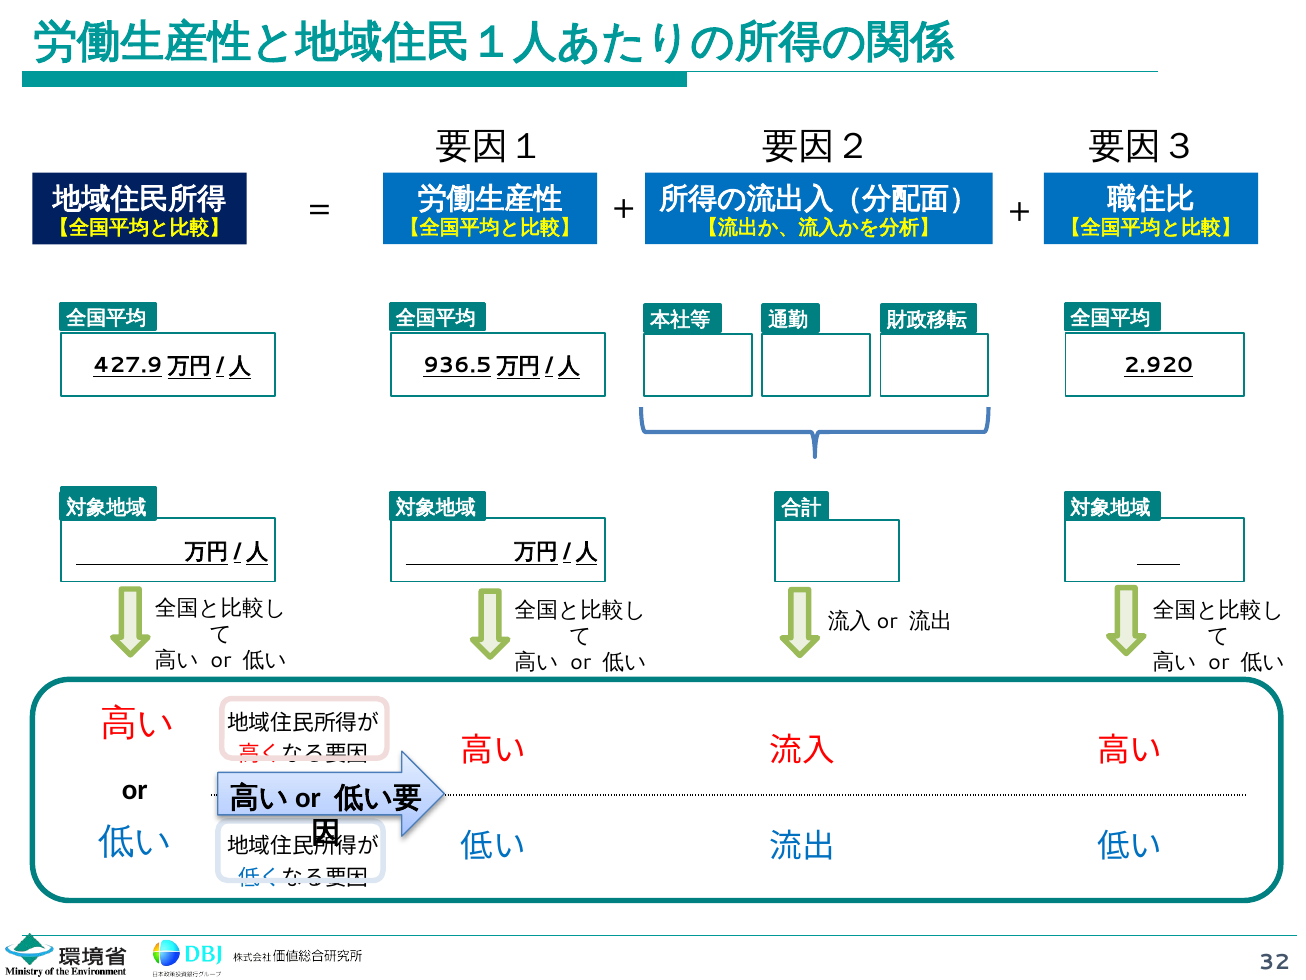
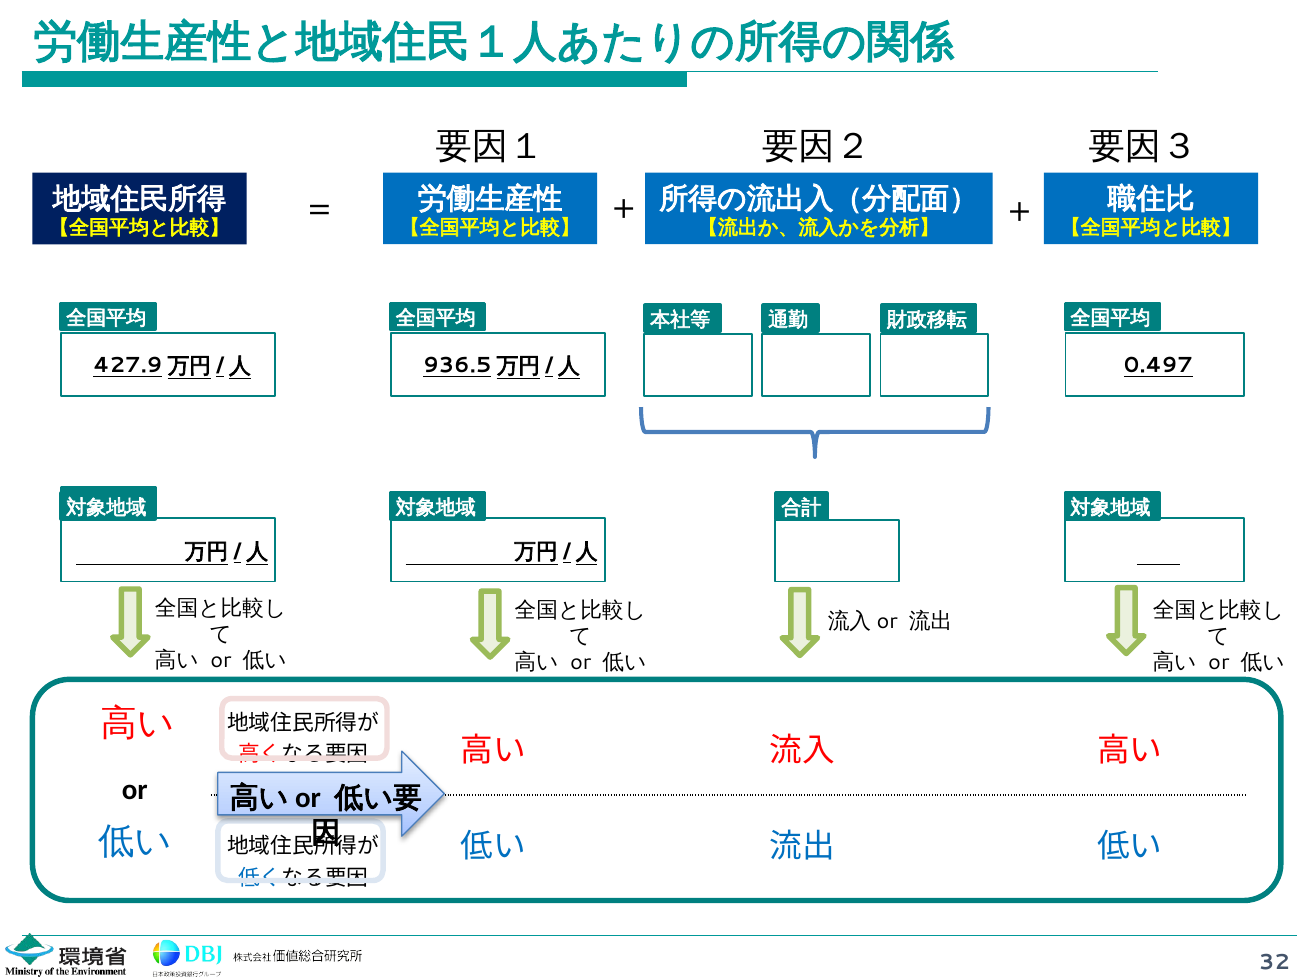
2.920: 2.920 -> 0.497
